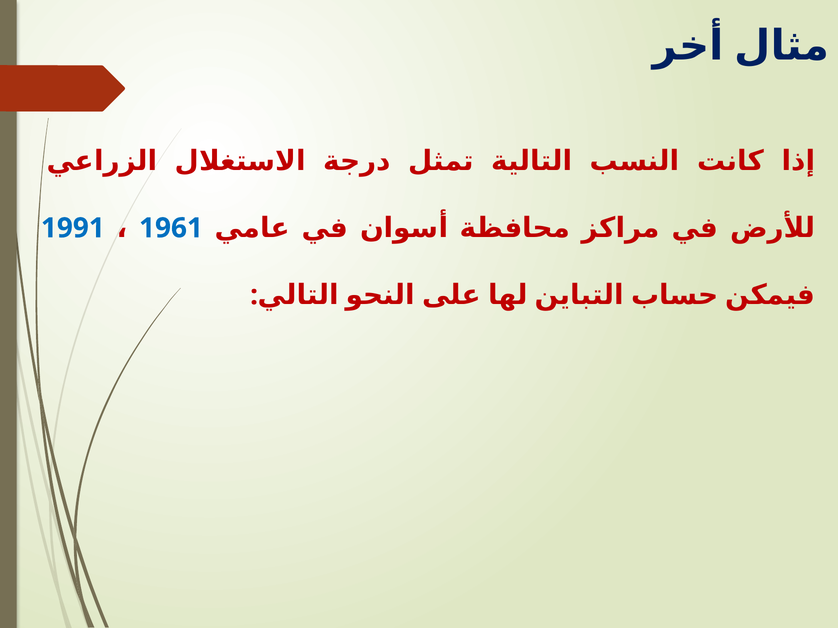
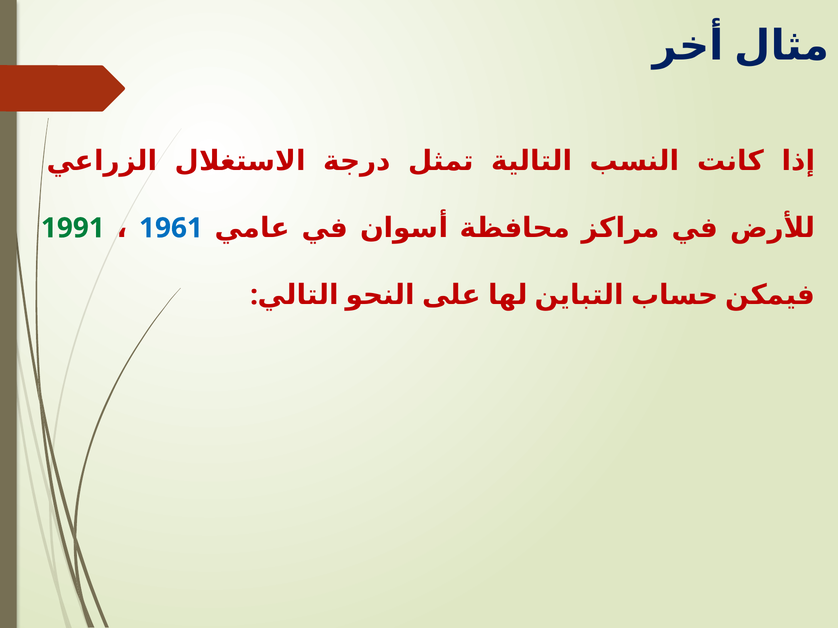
1991 colour: blue -> green
